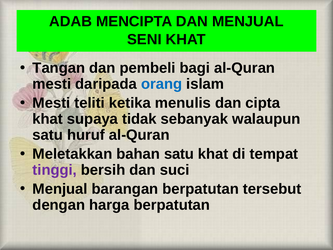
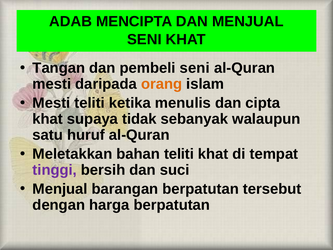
pembeli bagi: bagi -> seni
orang colour: blue -> orange
bahan satu: satu -> teliti
